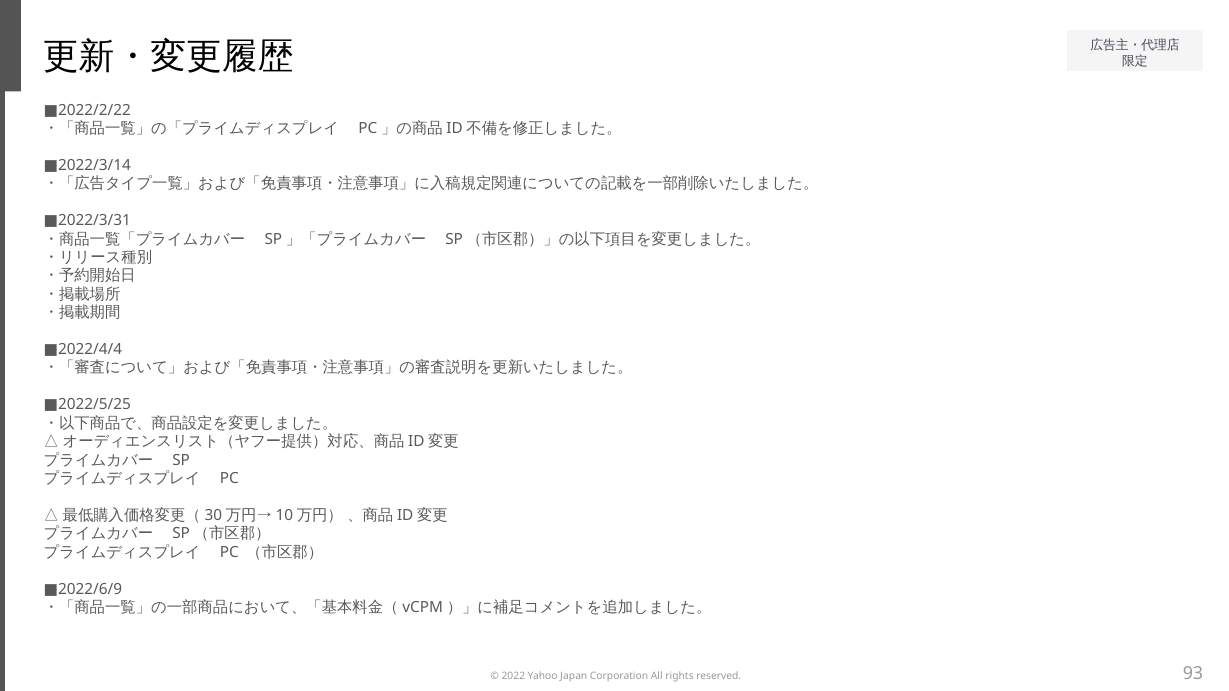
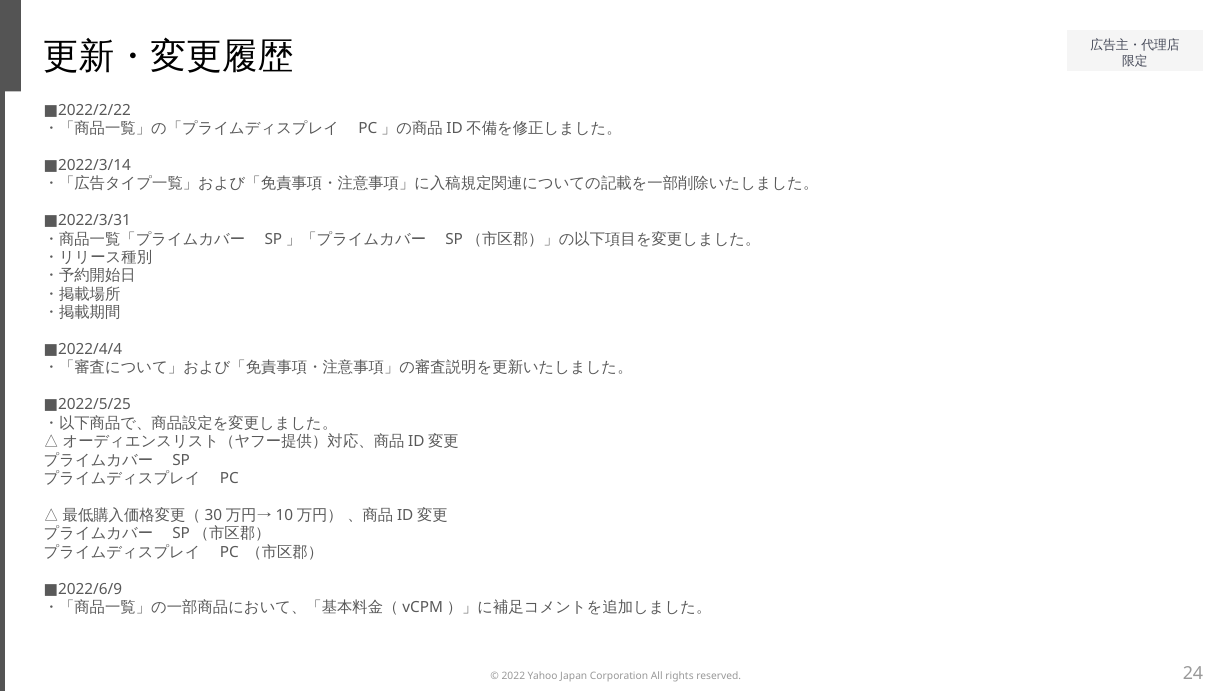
93: 93 -> 24
